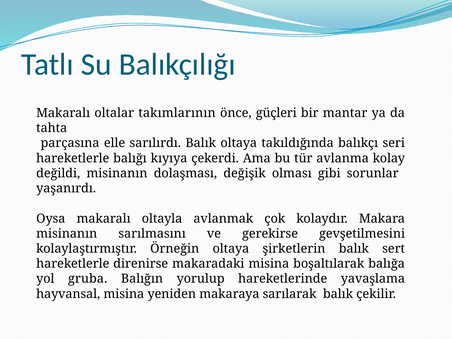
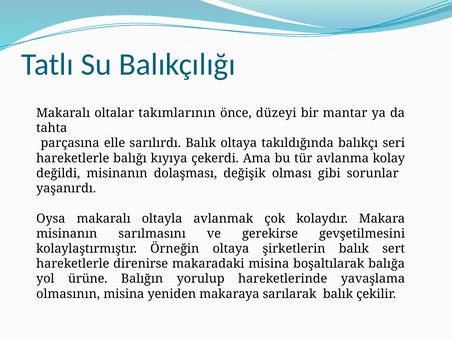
güçleri: güçleri -> düzeyi
gruba: gruba -> ürüne
hayvansal: hayvansal -> olmasının
